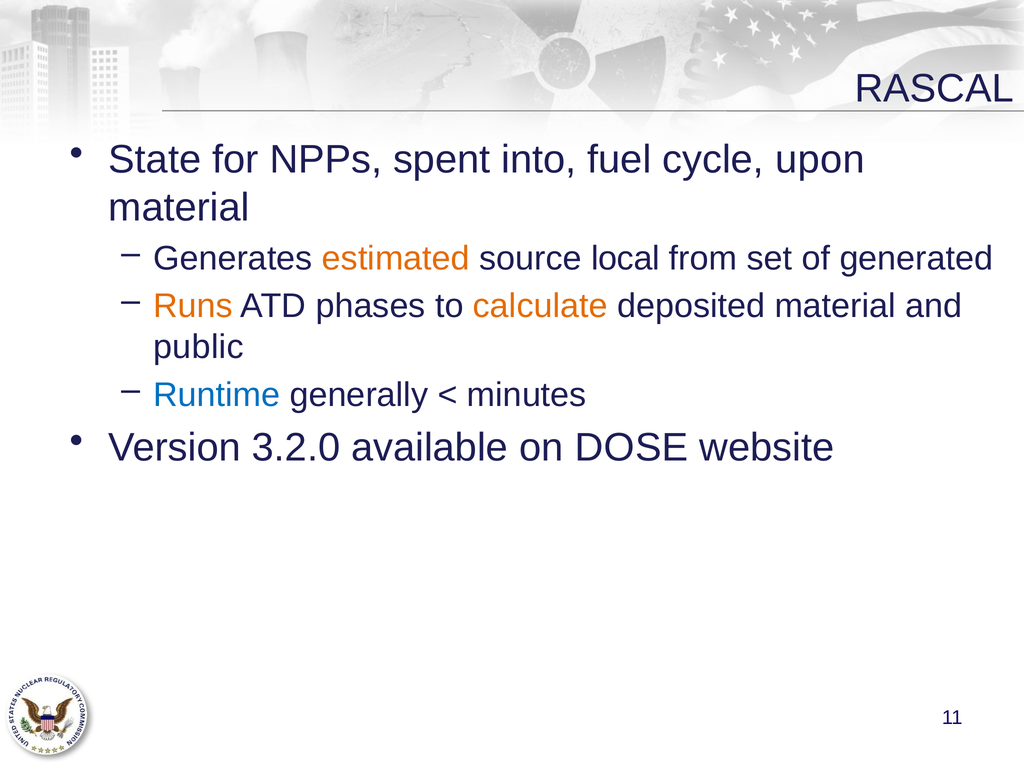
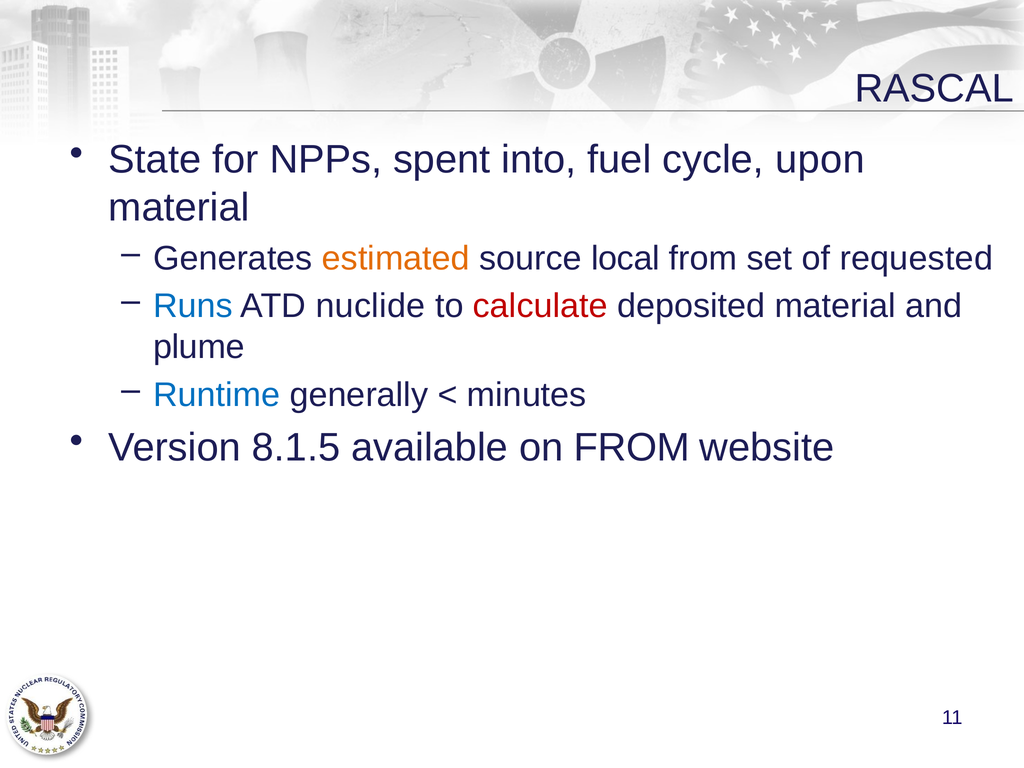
generated: generated -> requested
Runs colour: orange -> blue
phases: phases -> nuclide
calculate colour: orange -> red
public: public -> plume
3.2.0: 3.2.0 -> 8.1.5
on DOSE: DOSE -> FROM
